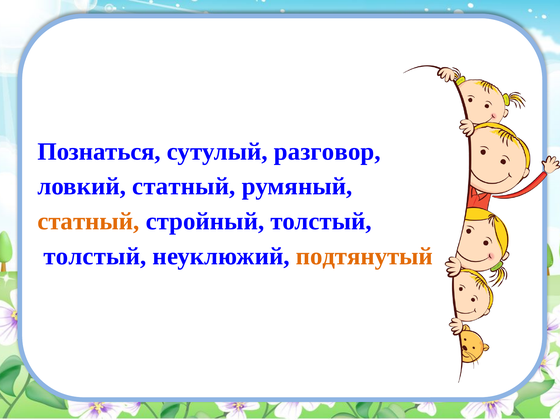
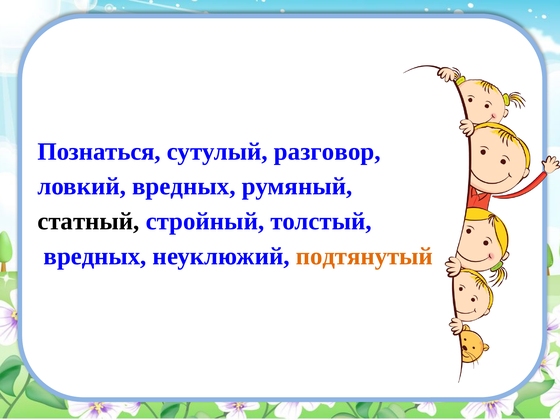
ловкий статный: статный -> вредных
статный at (88, 221) colour: orange -> black
толстый at (95, 256): толстый -> вредных
